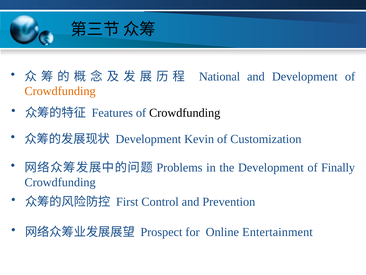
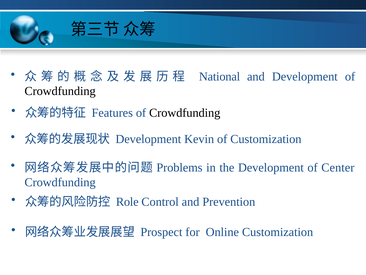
Crowdfunding at (60, 91) colour: orange -> black
Finally: Finally -> Center
First: First -> Role
Online Entertainment: Entertainment -> Customization
